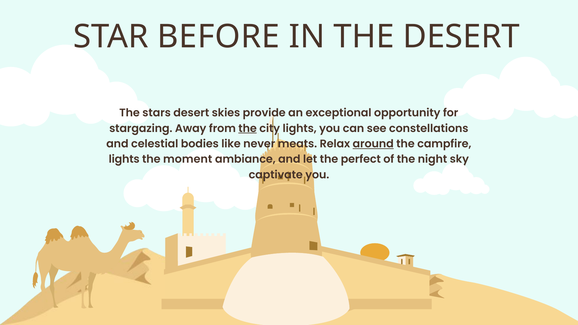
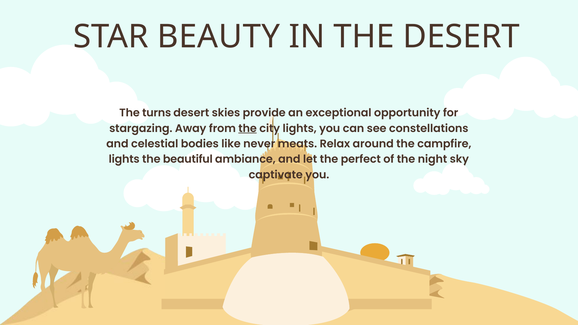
BEFORE: BEFORE -> BEAUTY
stars: stars -> turns
around underline: present -> none
moment: moment -> beautiful
